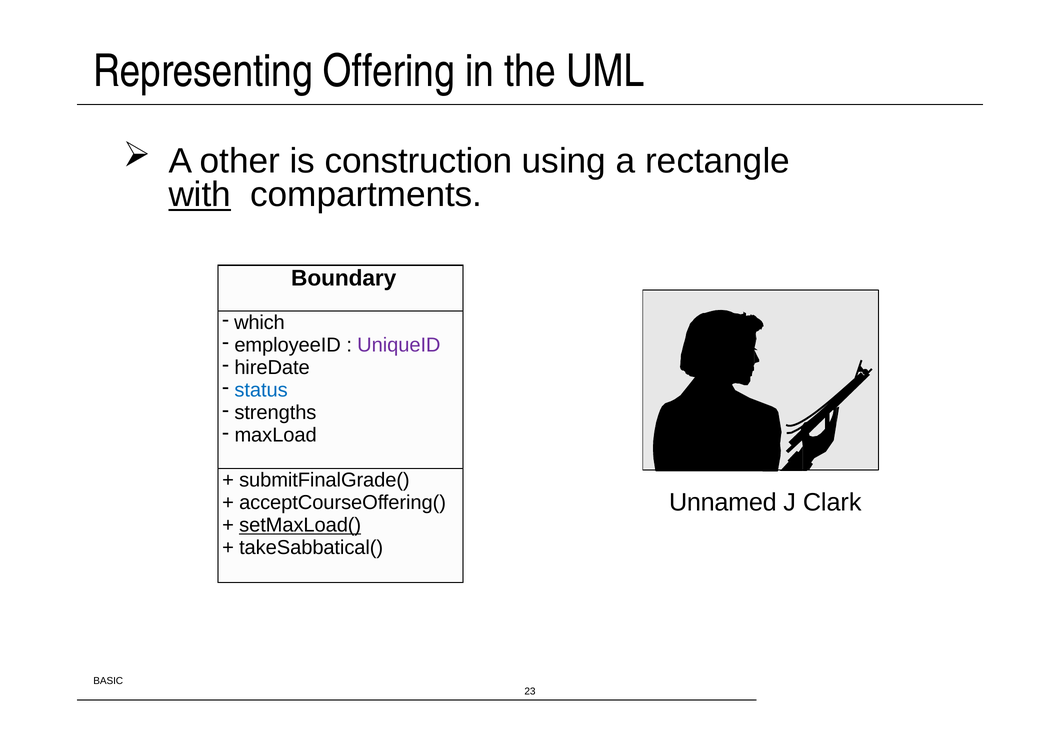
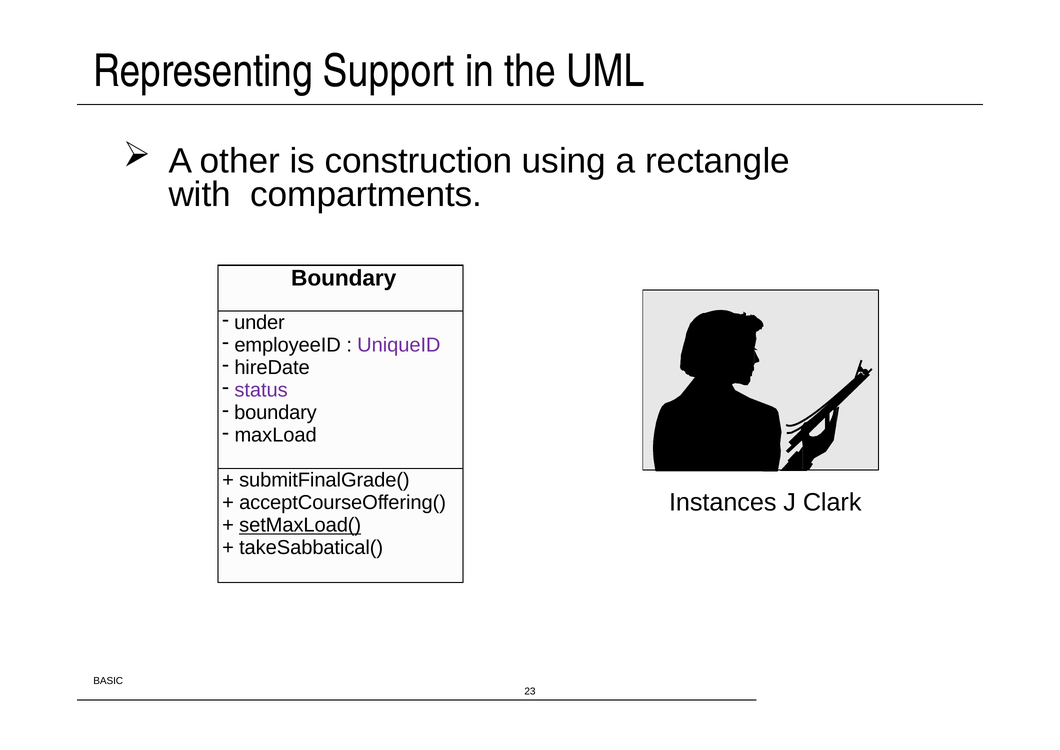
Offering: Offering -> Support
with underline: present -> none
which: which -> under
status colour: blue -> purple
strengths at (275, 413): strengths -> boundary
Unnamed: Unnamed -> Instances
